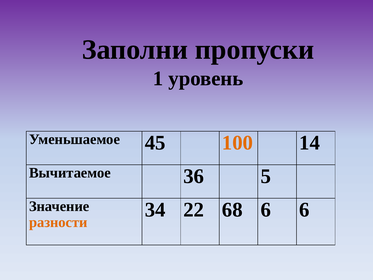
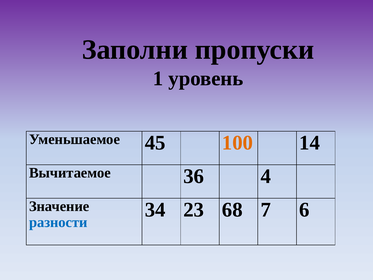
5: 5 -> 4
22: 22 -> 23
68 6: 6 -> 7
разности colour: orange -> blue
